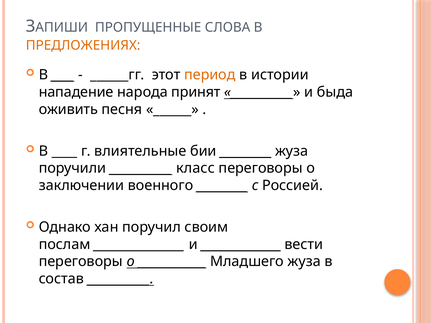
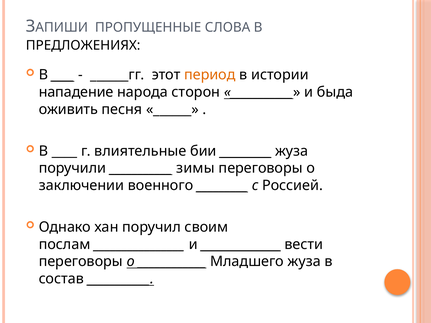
ПРЕДЛОЖЕНИЯХ colour: orange -> black
принят: принят -> сторон
класс: класс -> зимы
